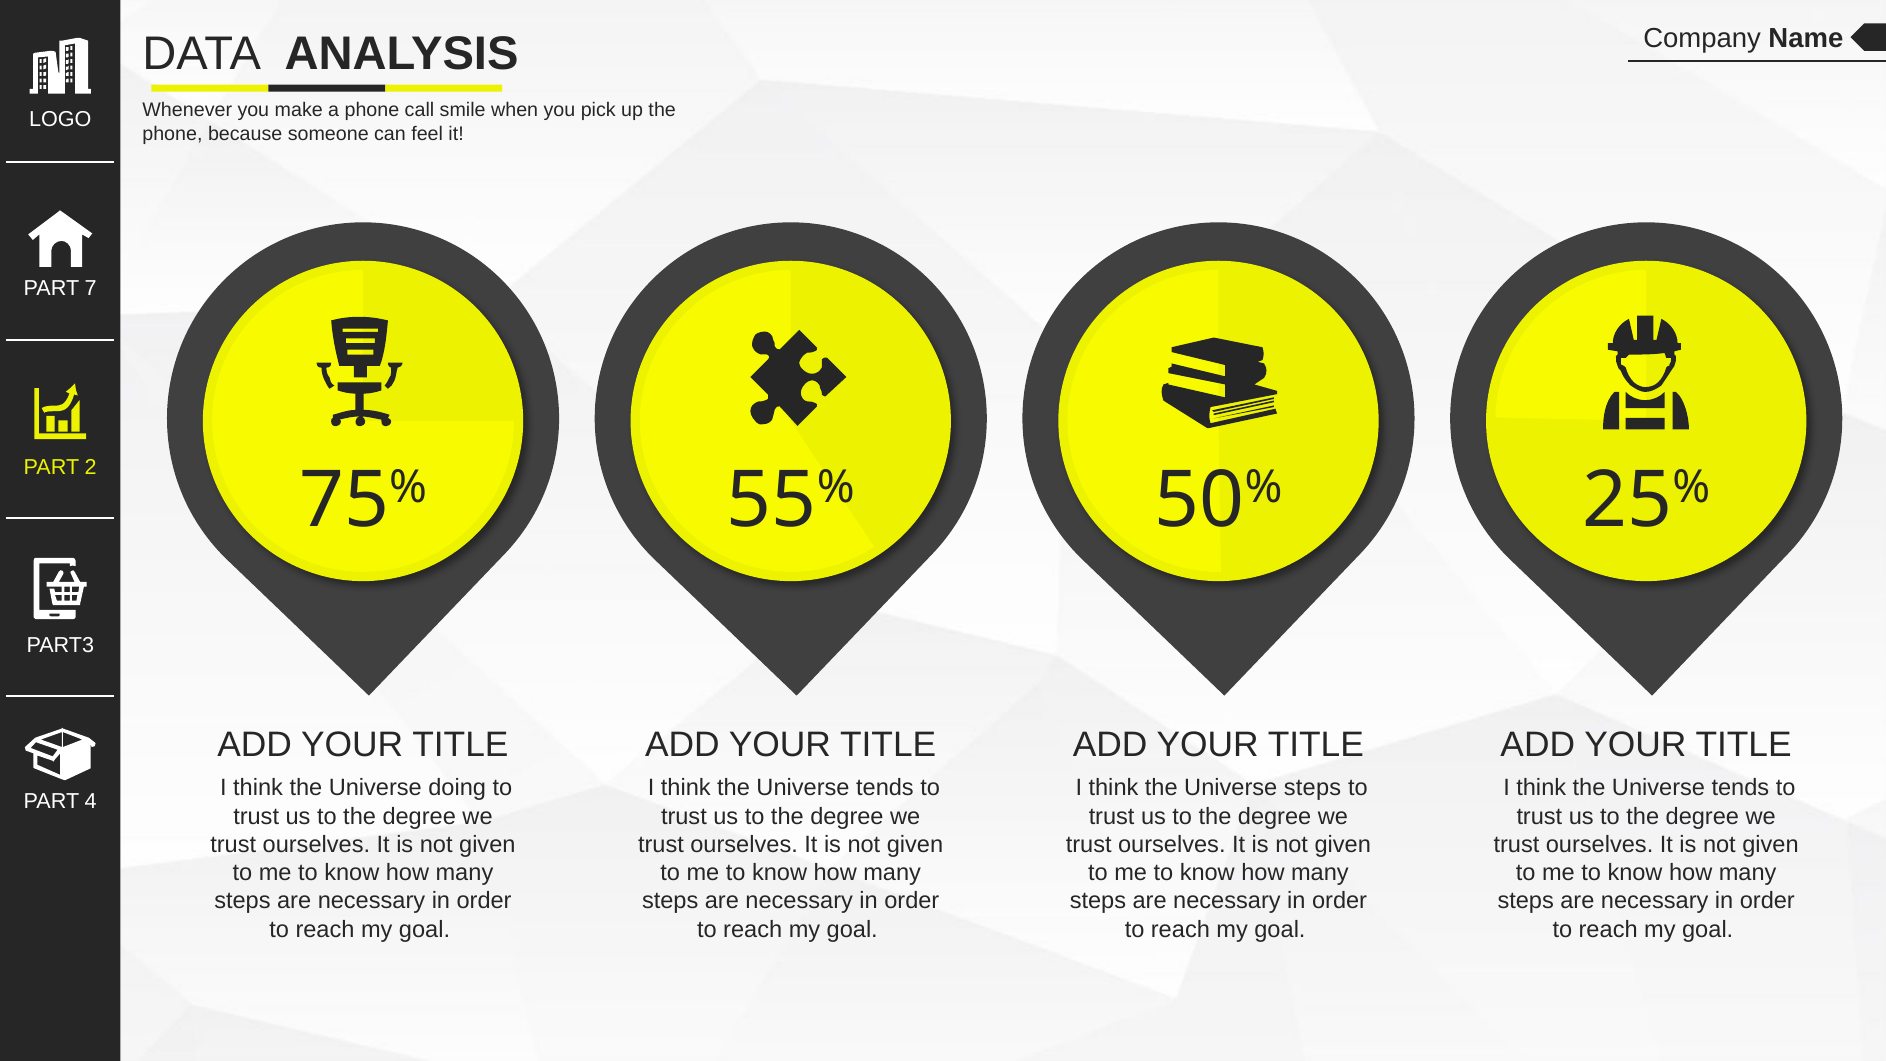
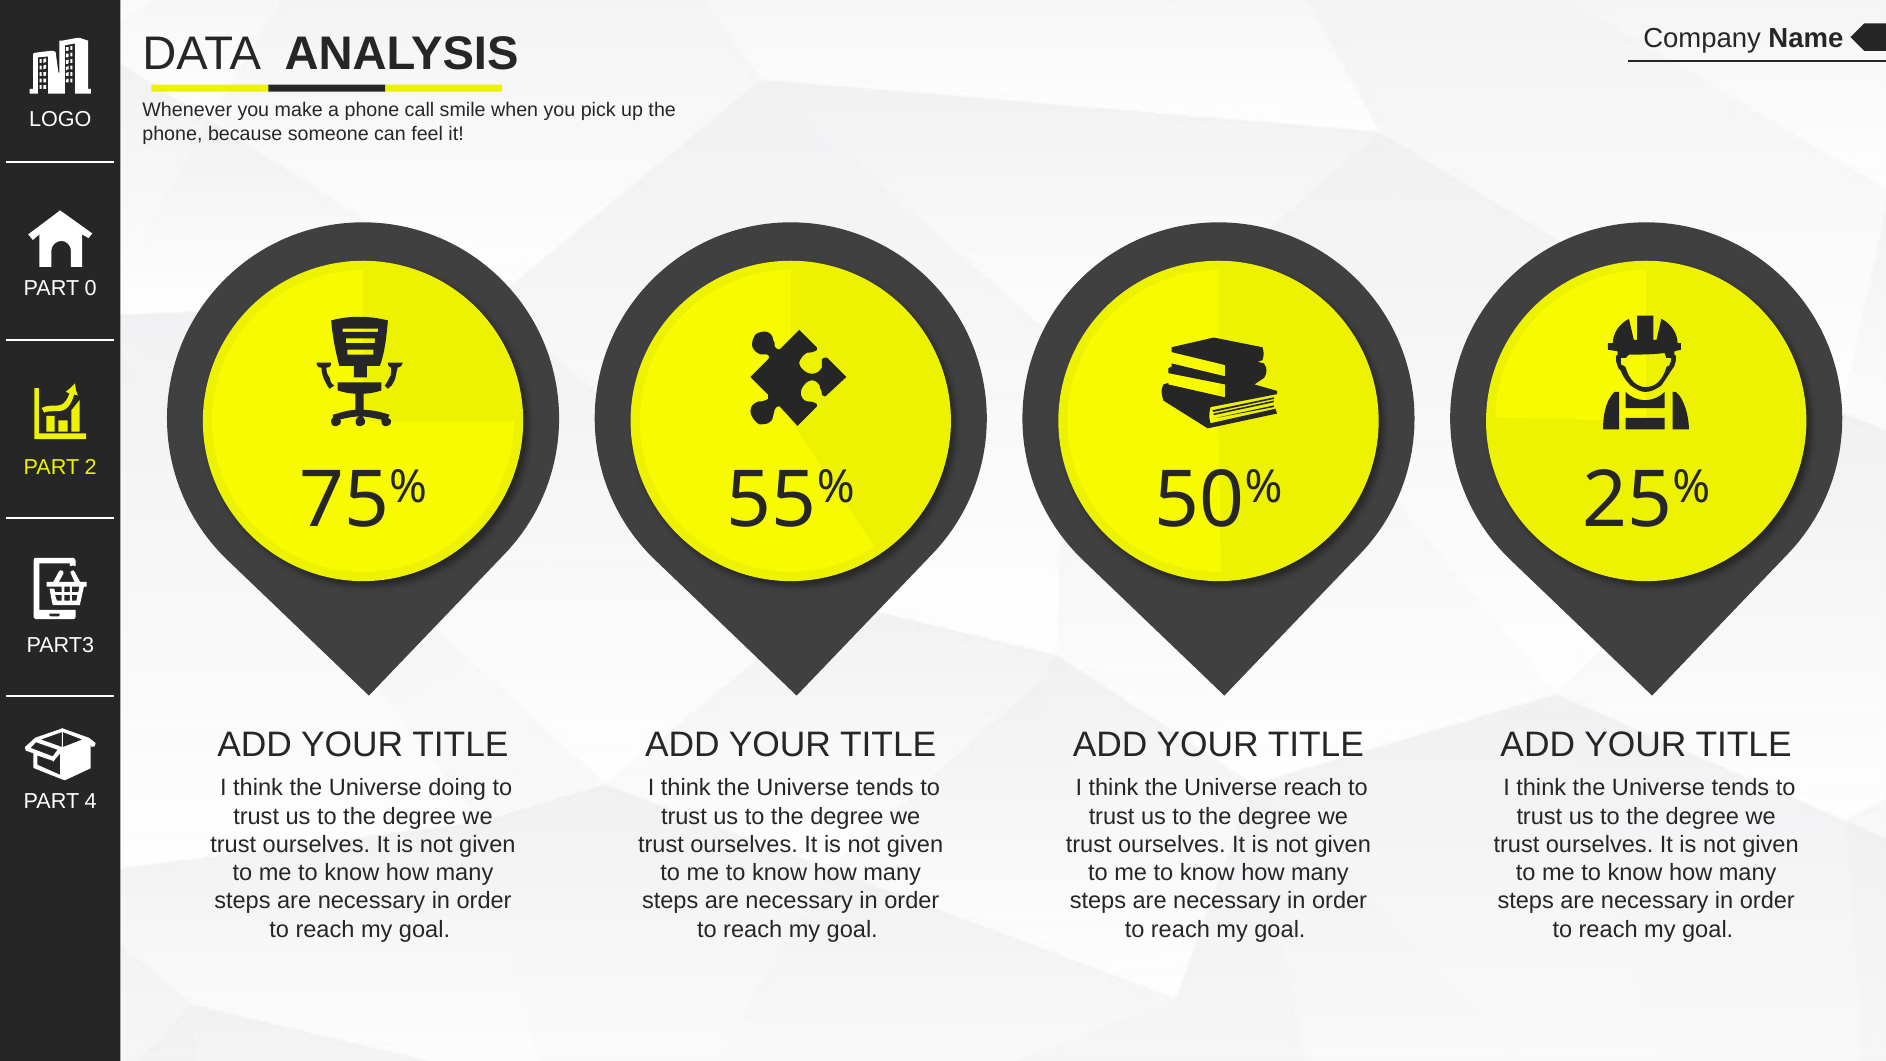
7: 7 -> 0
Universe steps: steps -> reach
